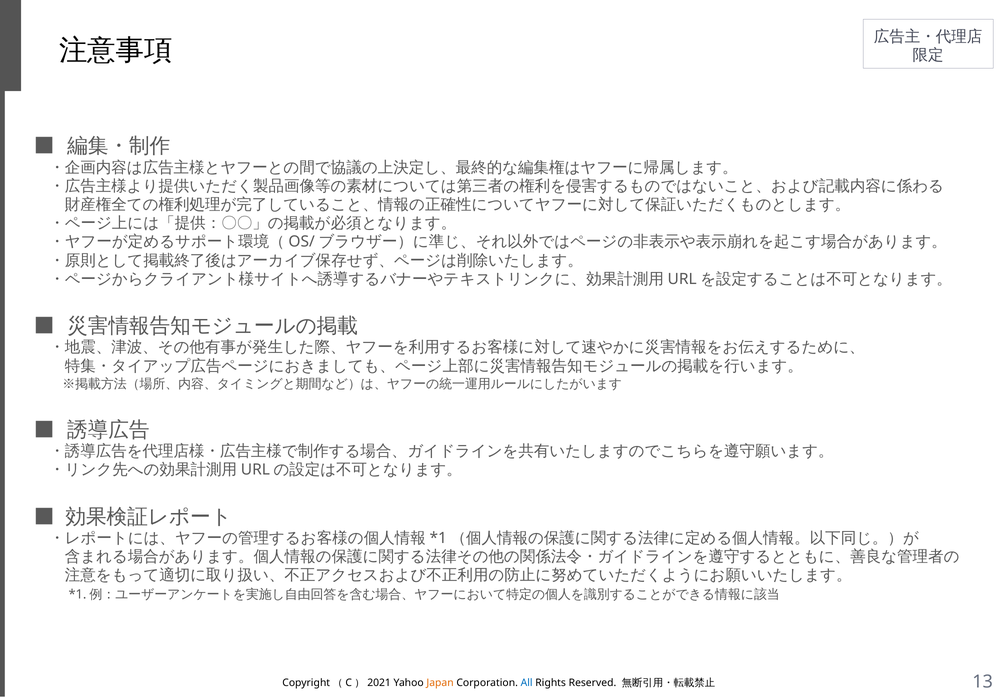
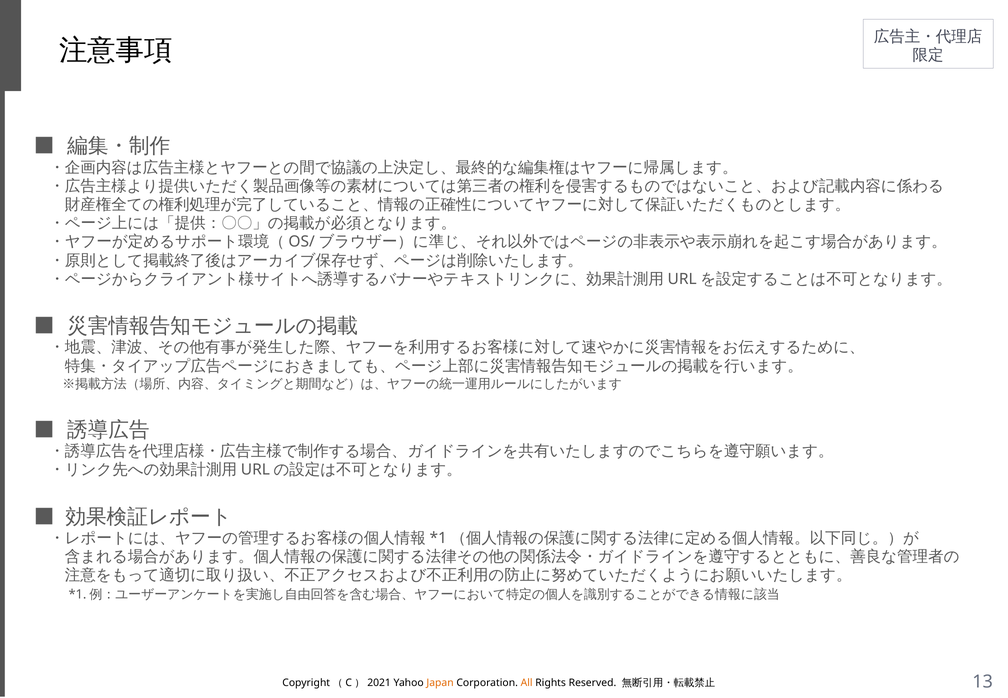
All colour: blue -> orange
